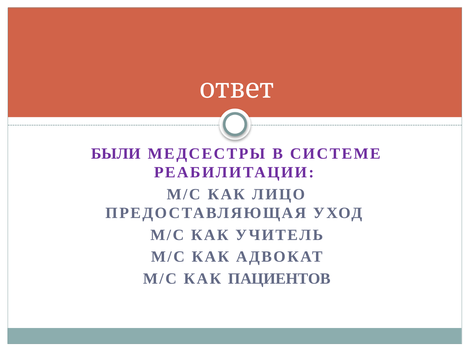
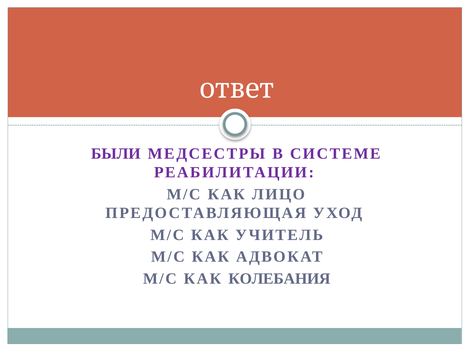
ПАЦИЕНТОВ: ПАЦИЕНТОВ -> КОЛЕБАНИЯ
